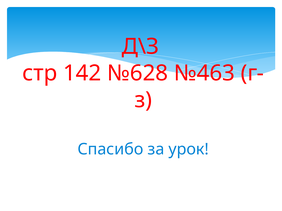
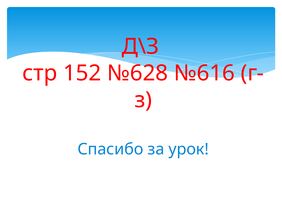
142: 142 -> 152
№463: №463 -> №616
